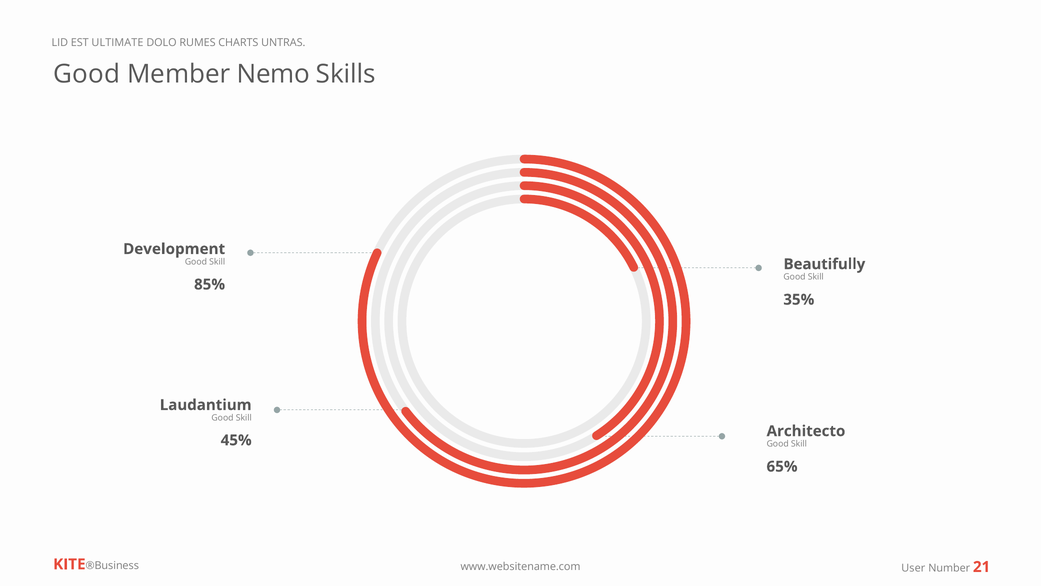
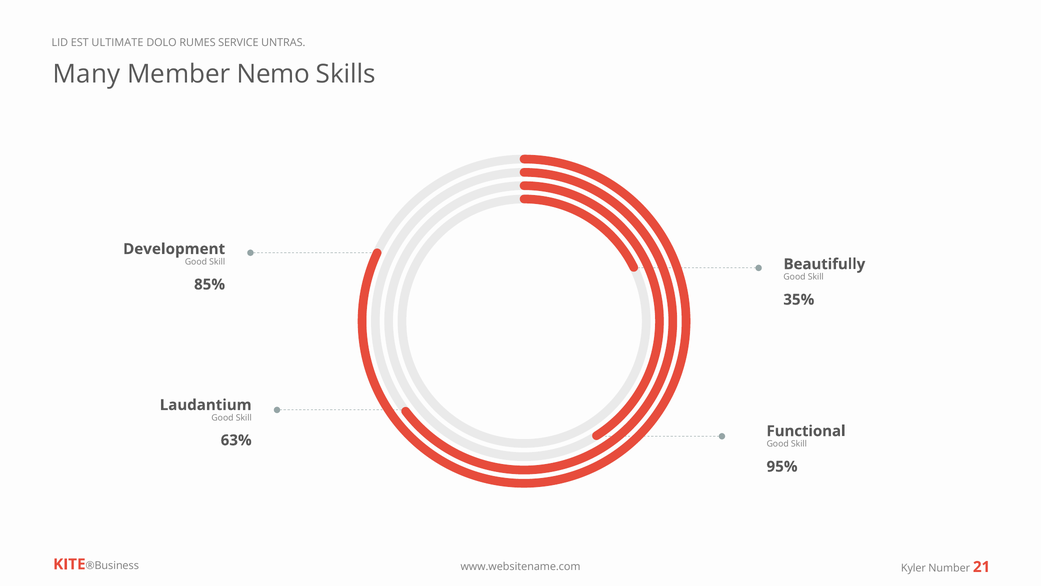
CHARTS: CHARTS -> SERVICE
Good at (86, 74): Good -> Many
Architecto: Architecto -> Functional
45%: 45% -> 63%
65%: 65% -> 95%
User: User -> Kyler
